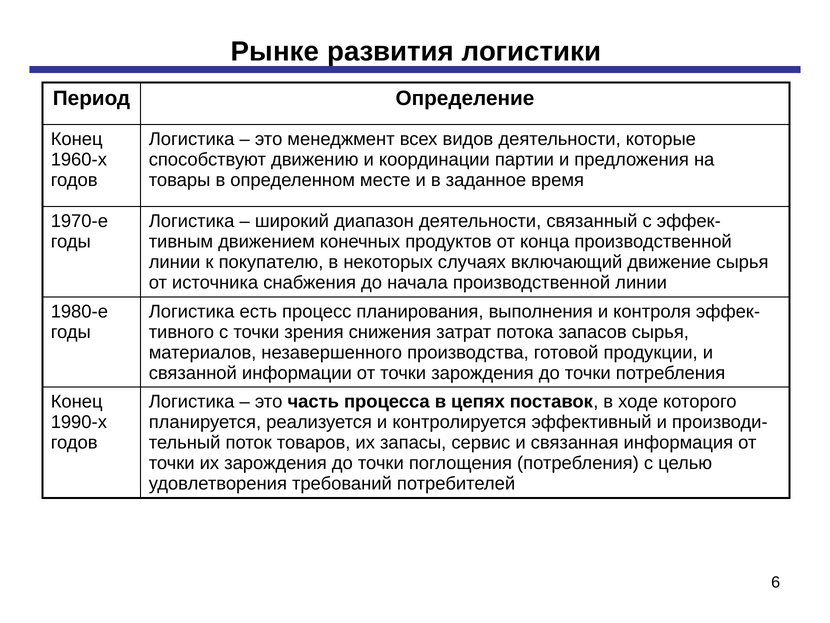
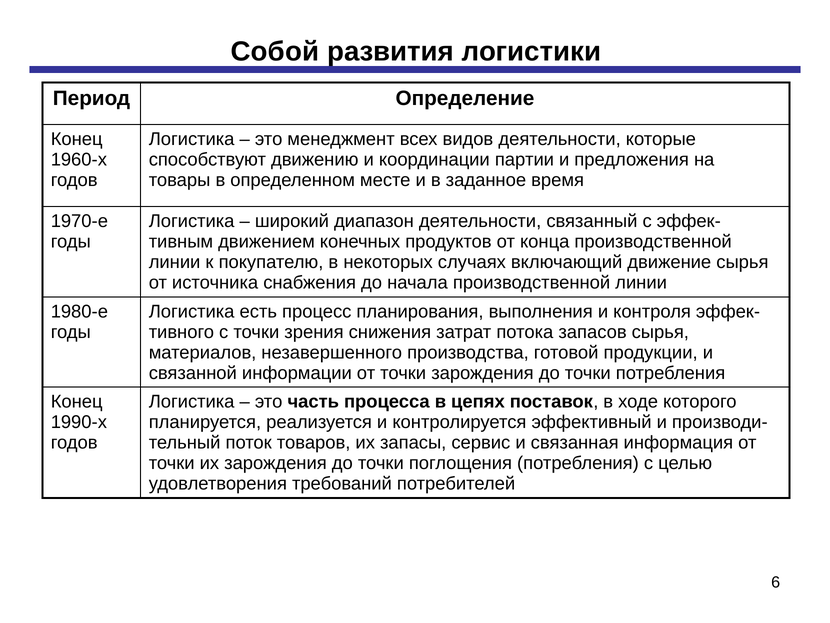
Рынке: Рынке -> Собой
